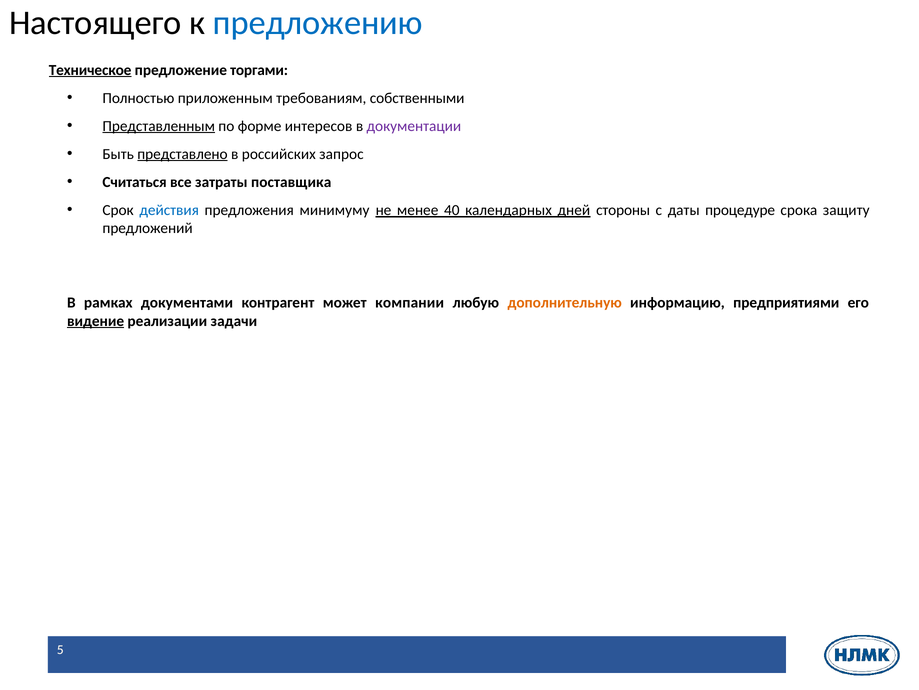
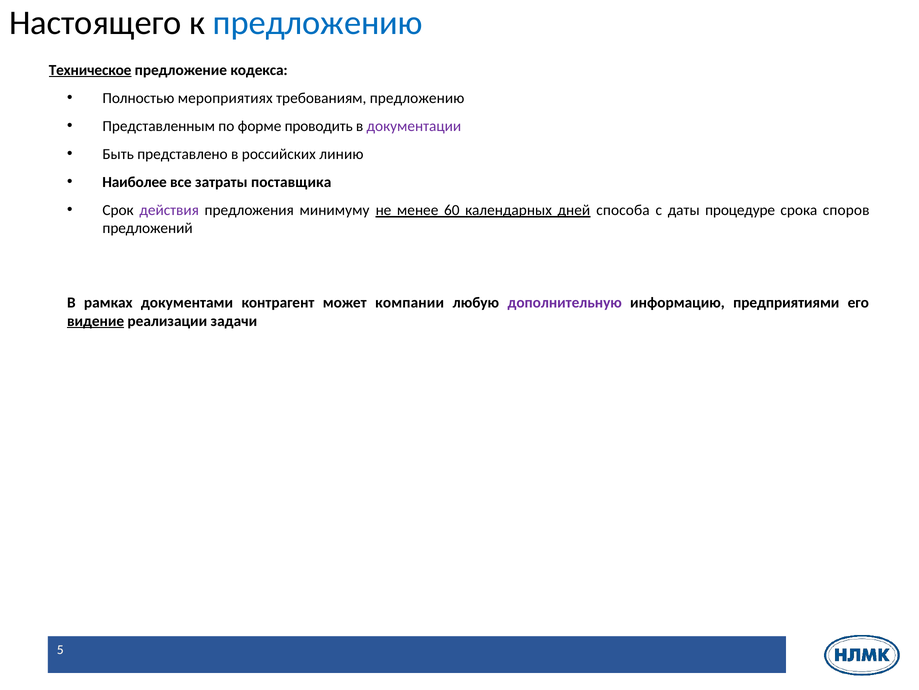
торгами: торгами -> кодекса
приложенным: приложенным -> мероприятиях
требованиям собственными: собственными -> предложению
Представленным underline: present -> none
интересов: интересов -> проводить
представлено underline: present -> none
запрос: запрос -> линию
Считаться: Считаться -> Наиболее
действия colour: blue -> purple
40: 40 -> 60
стороны: стороны -> способа
защиту: защиту -> споров
дополнительную colour: orange -> purple
